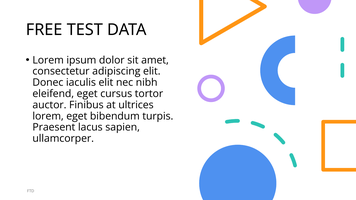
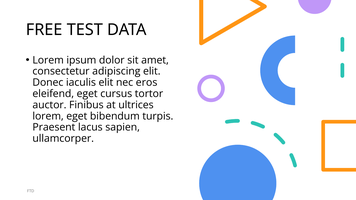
nibh: nibh -> eros
